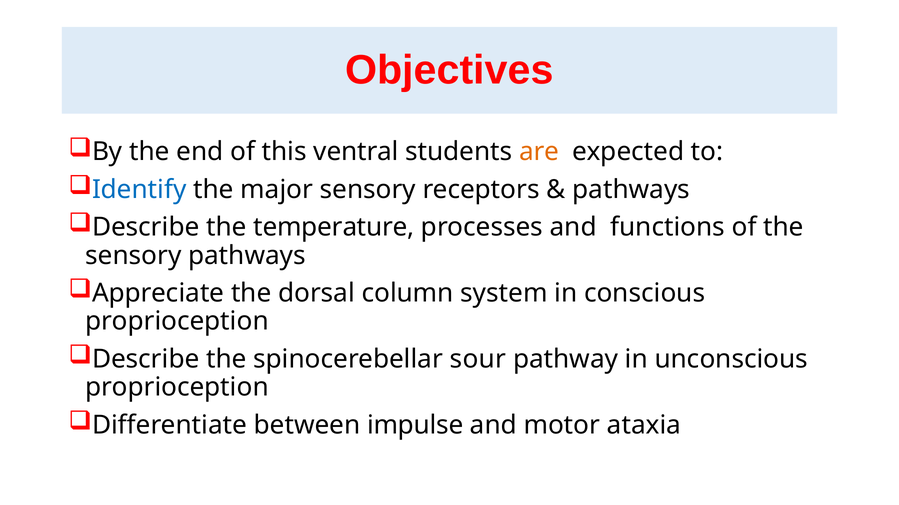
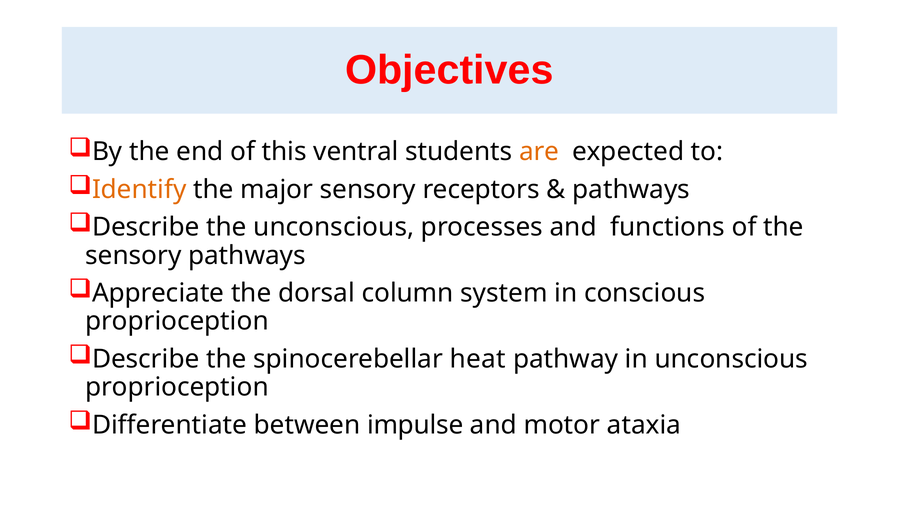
Identify colour: blue -> orange
the temperature: temperature -> unconscious
sour: sour -> heat
